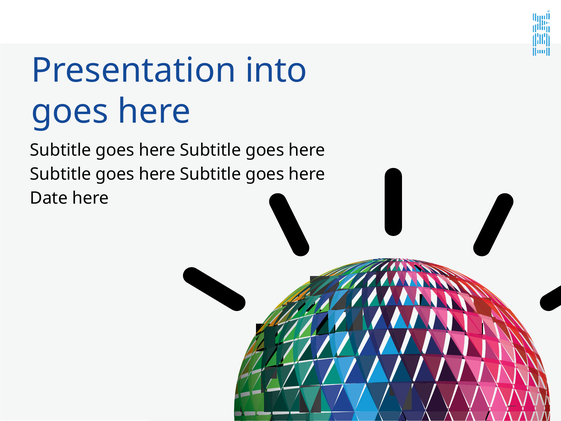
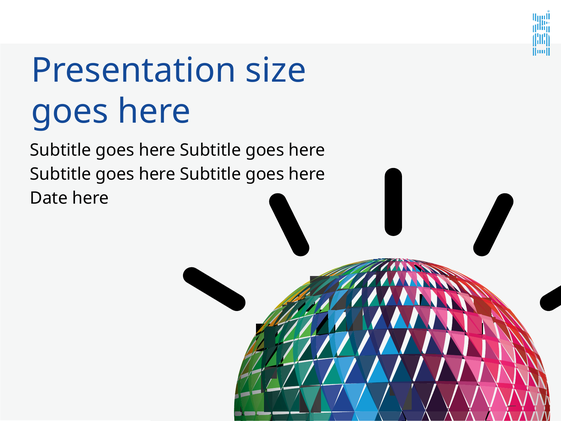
into: into -> size
